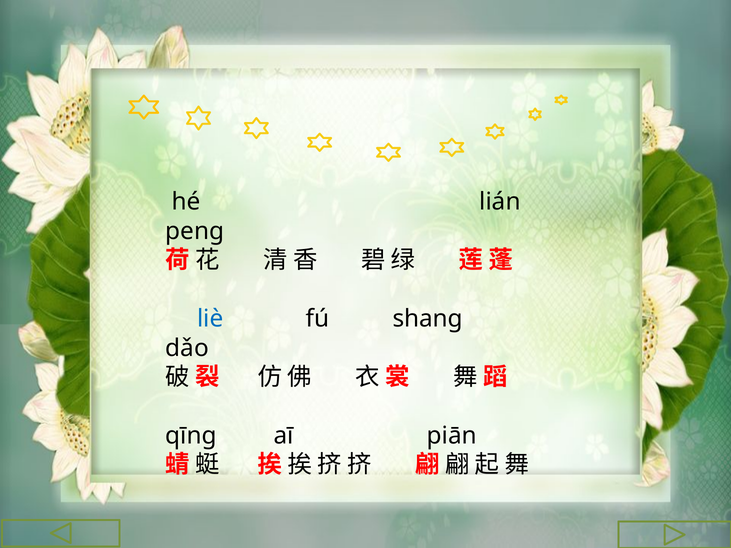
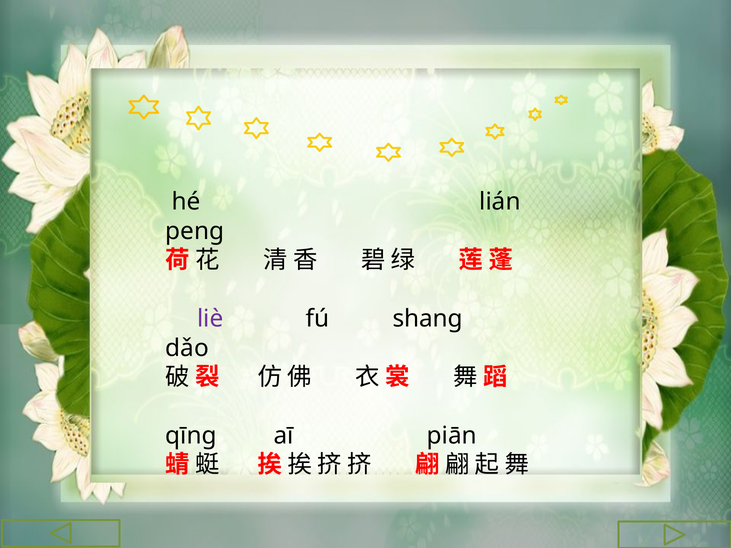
liè colour: blue -> purple
